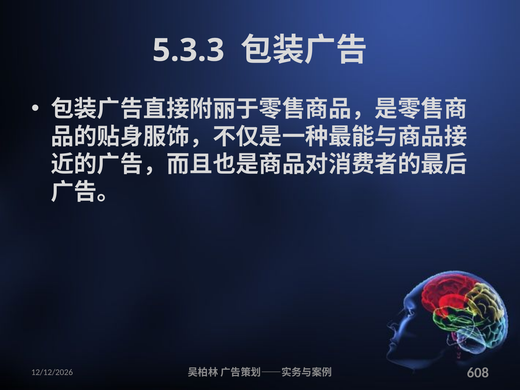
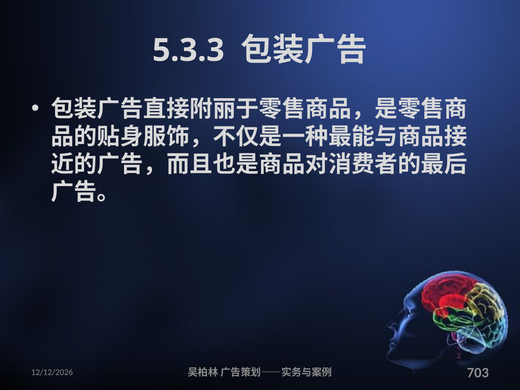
608: 608 -> 703
